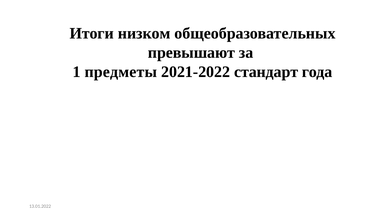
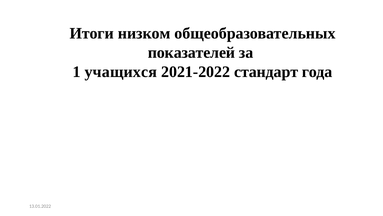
превышают: превышают -> показателей
предметы: предметы -> учащихся
